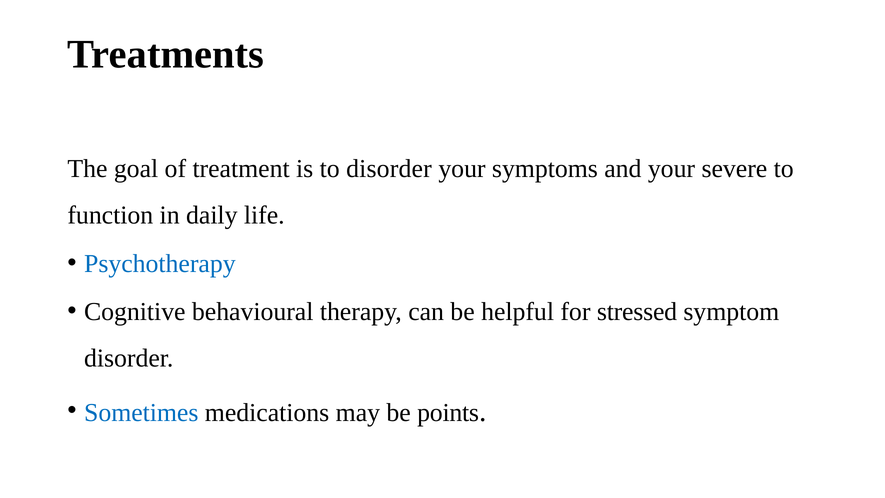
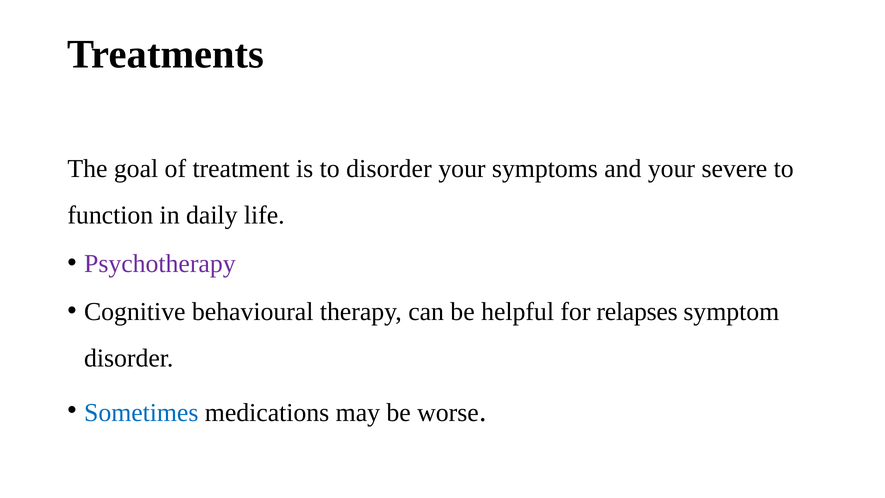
Psychotherapy colour: blue -> purple
stressed: stressed -> relapses
points: points -> worse
